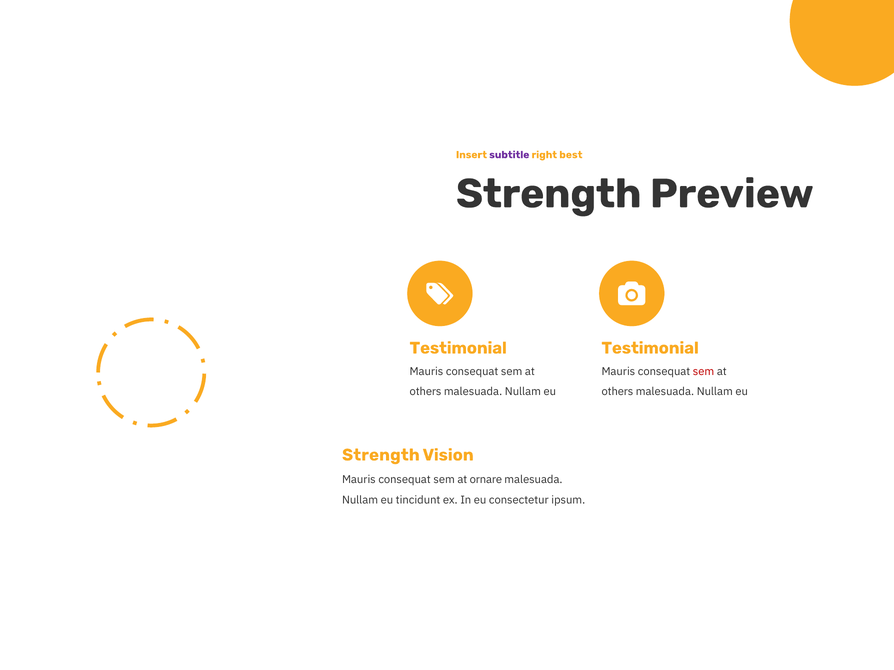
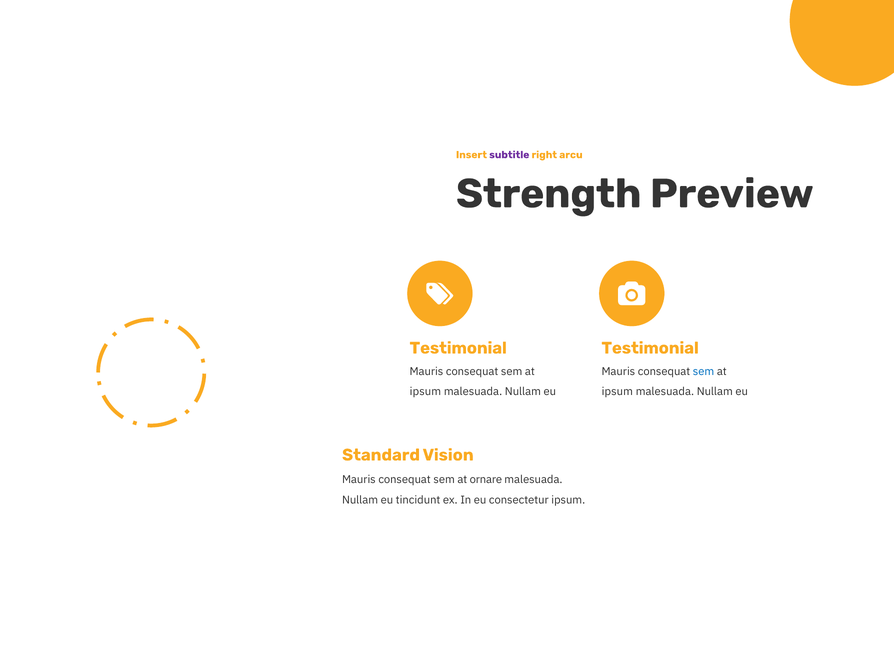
best: best -> arcu
sem at (704, 372) colour: red -> blue
others at (426, 392): others -> ipsum
others at (617, 392): others -> ipsum
Strength at (381, 455): Strength -> Standard
